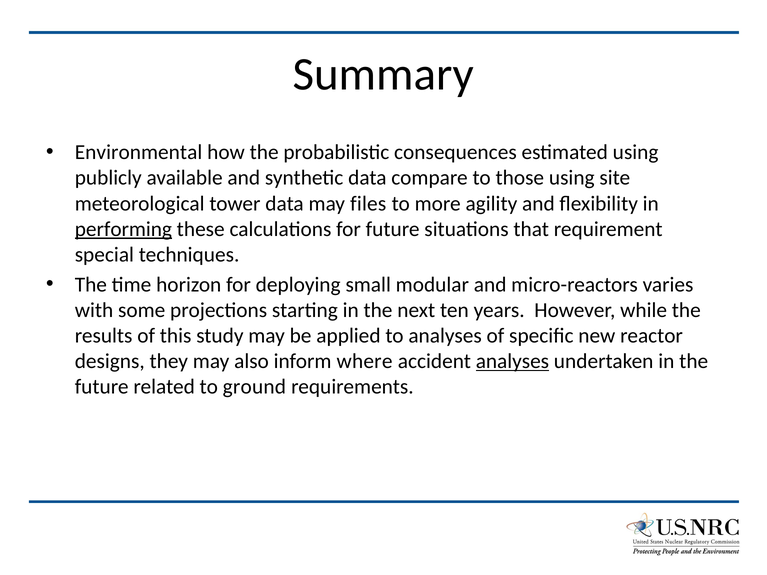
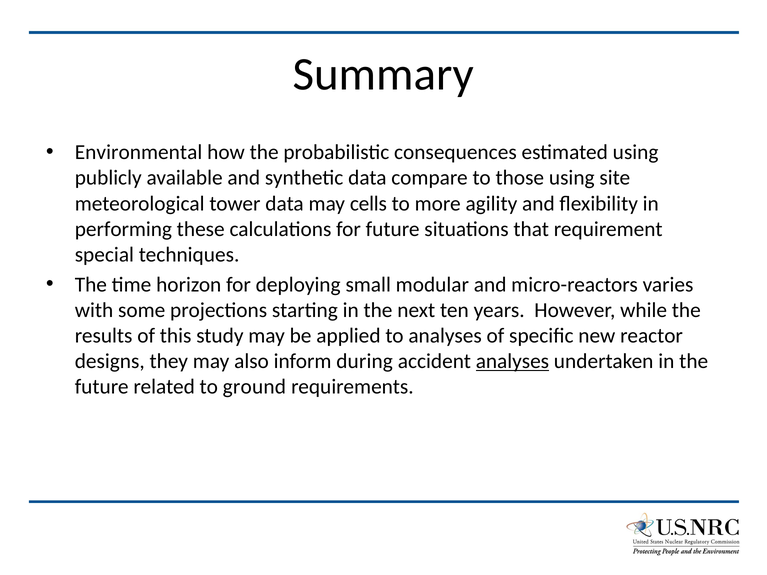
files: files -> cells
performing underline: present -> none
where: where -> during
